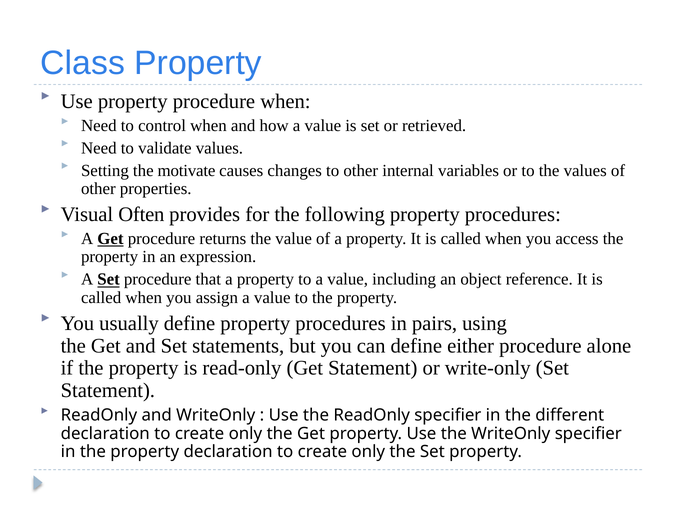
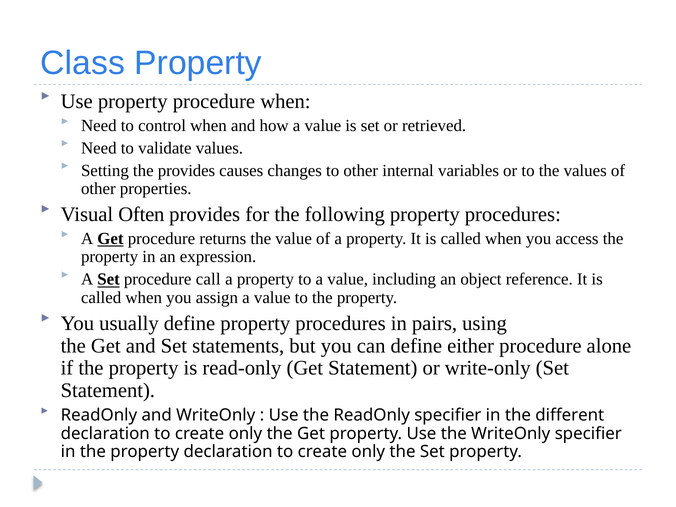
the motivate: motivate -> provides
that: that -> call
